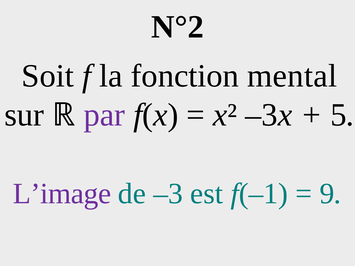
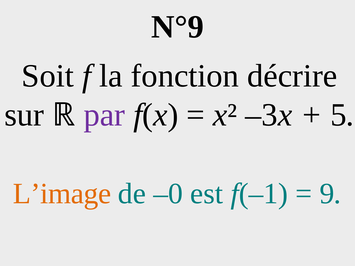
N°2: N°2 -> N°9
mental: mental -> décrire
L’image colour: purple -> orange
–3: –3 -> –0
